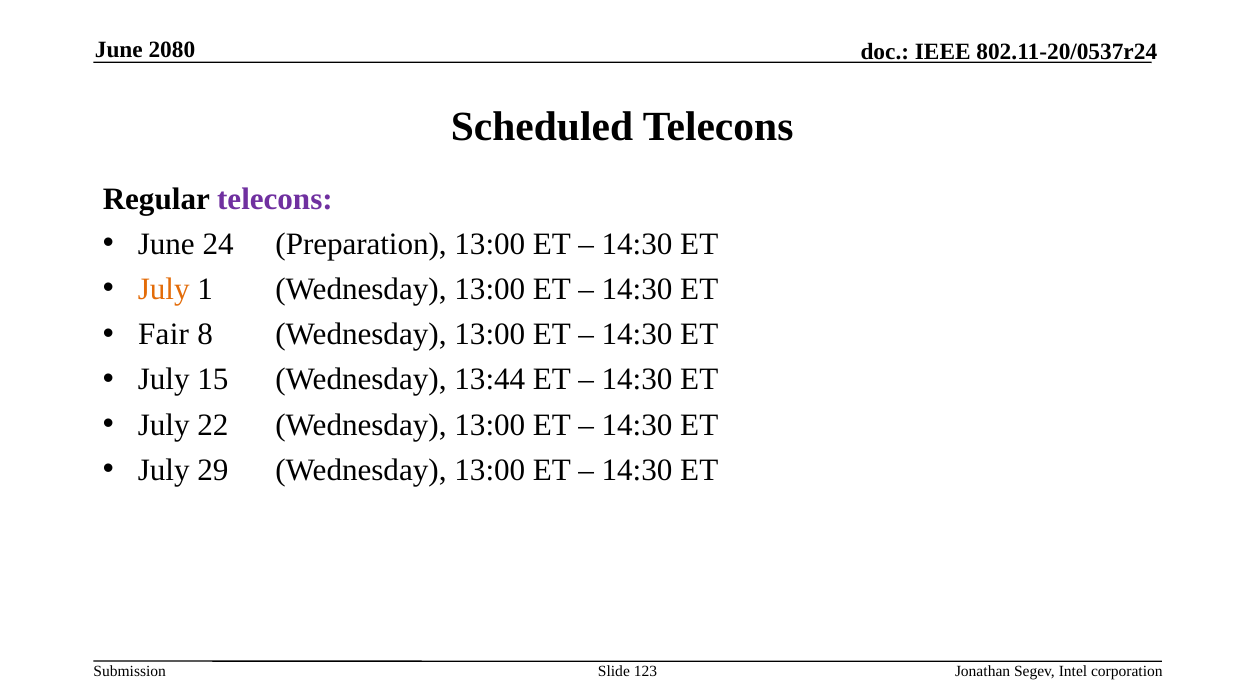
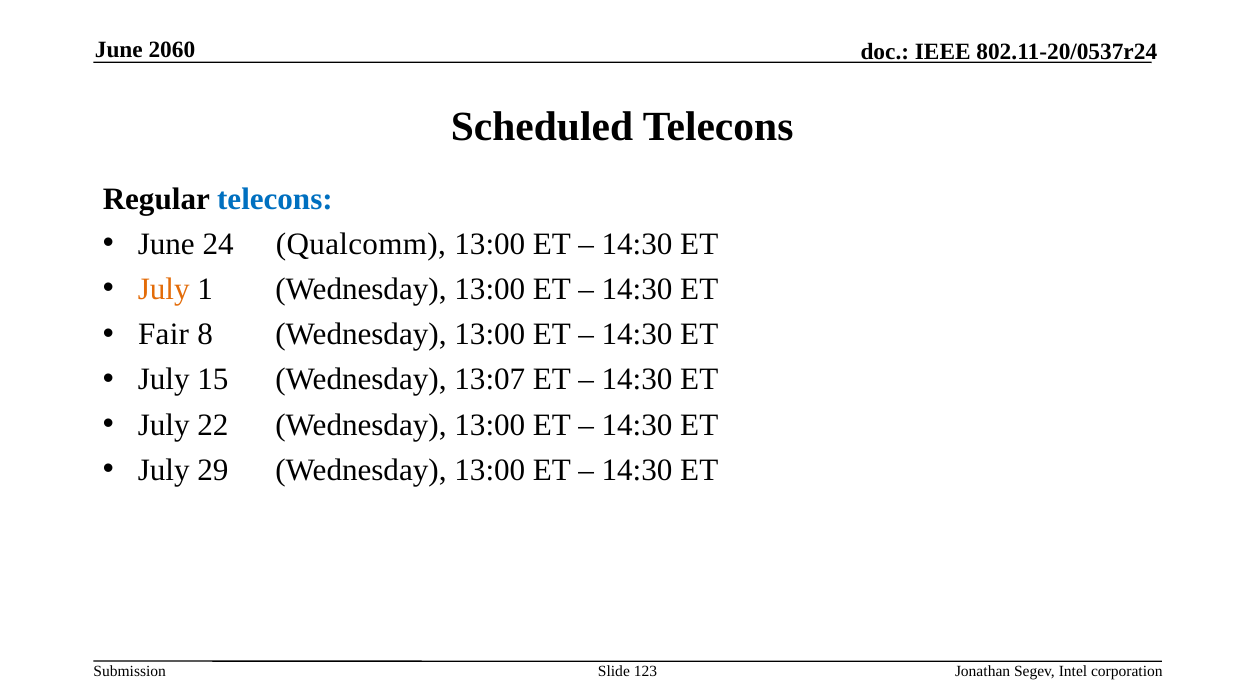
2080: 2080 -> 2060
telecons at (275, 199) colour: purple -> blue
Preparation: Preparation -> Qualcomm
13:44: 13:44 -> 13:07
